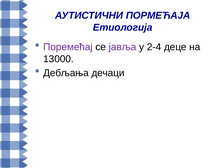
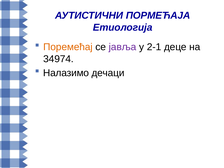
Поремећај colour: purple -> orange
2-4: 2-4 -> 2-1
13000: 13000 -> 34974
Дебљања: Дебљања -> Налазимо
